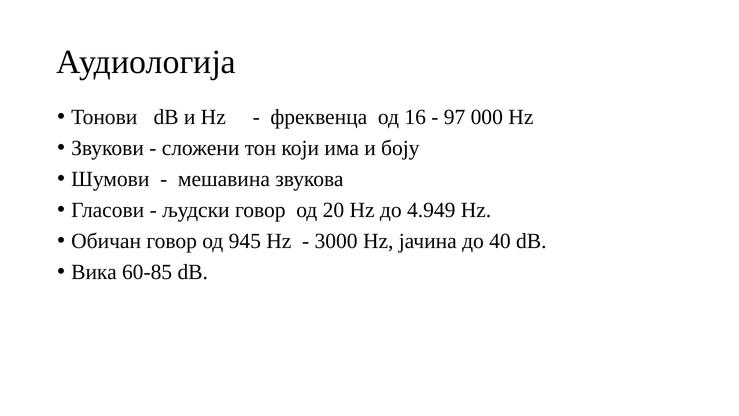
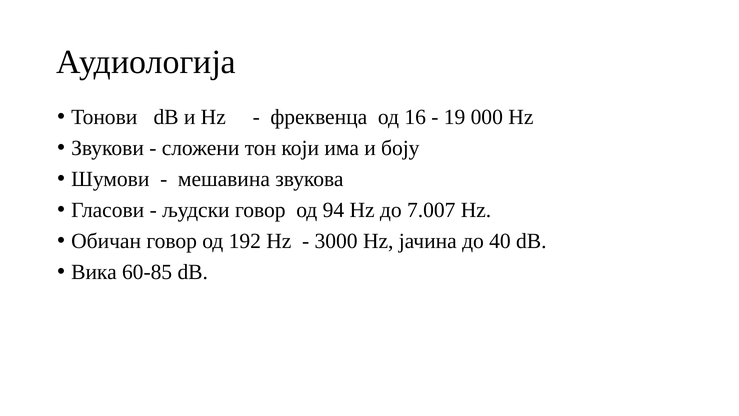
97: 97 -> 19
20: 20 -> 94
4.949: 4.949 -> 7.007
945: 945 -> 192
